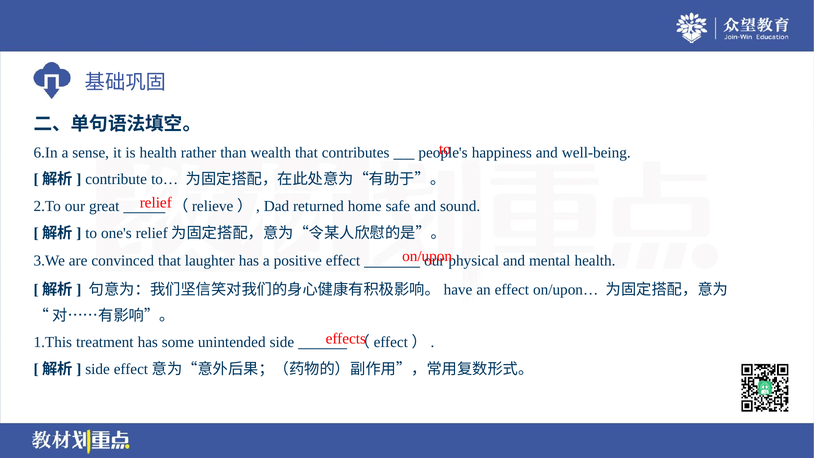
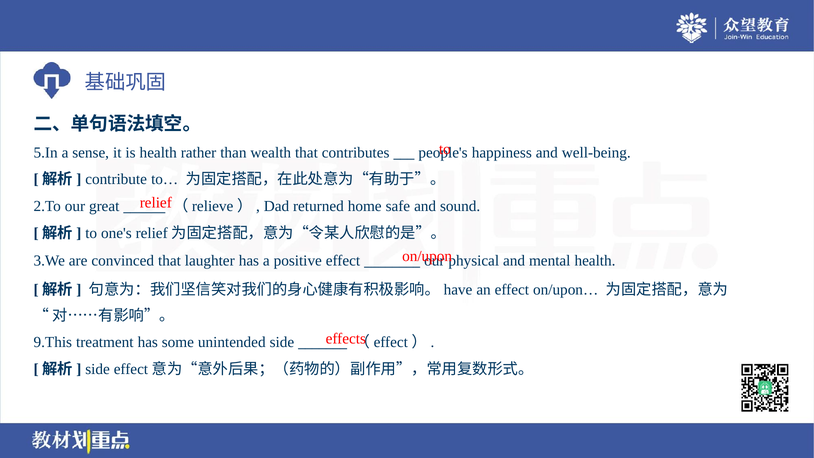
6.In: 6.In -> 5.In
1.This: 1.This -> 9.This
